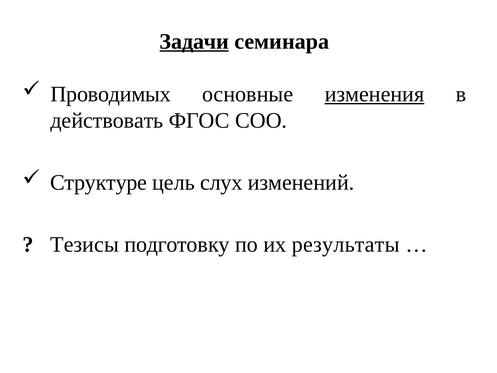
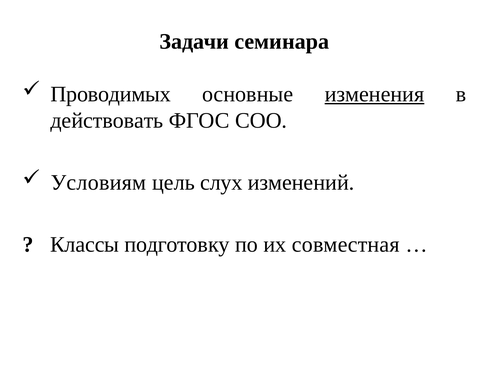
Задачи underline: present -> none
Структуре: Структуре -> Условиям
Тезисы: Тезисы -> Классы
результаты: результаты -> совместная
